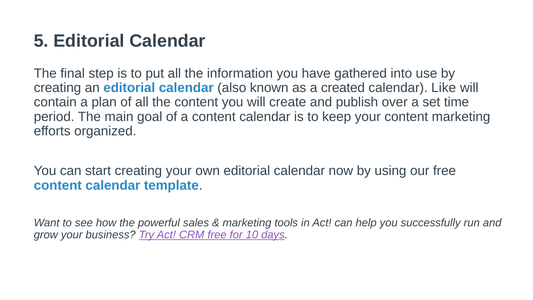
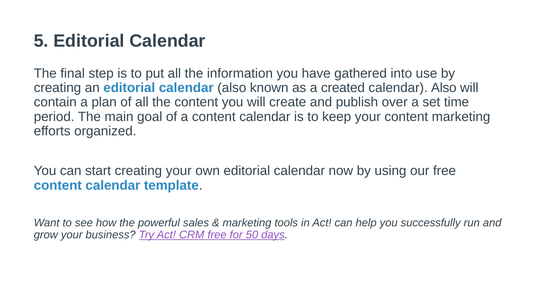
Like at (444, 88): Like -> Also
10: 10 -> 50
